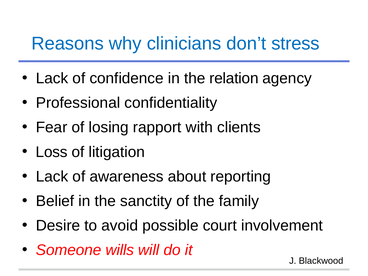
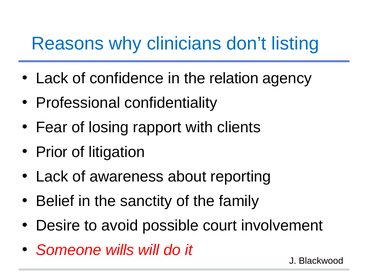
stress: stress -> listing
Loss: Loss -> Prior
